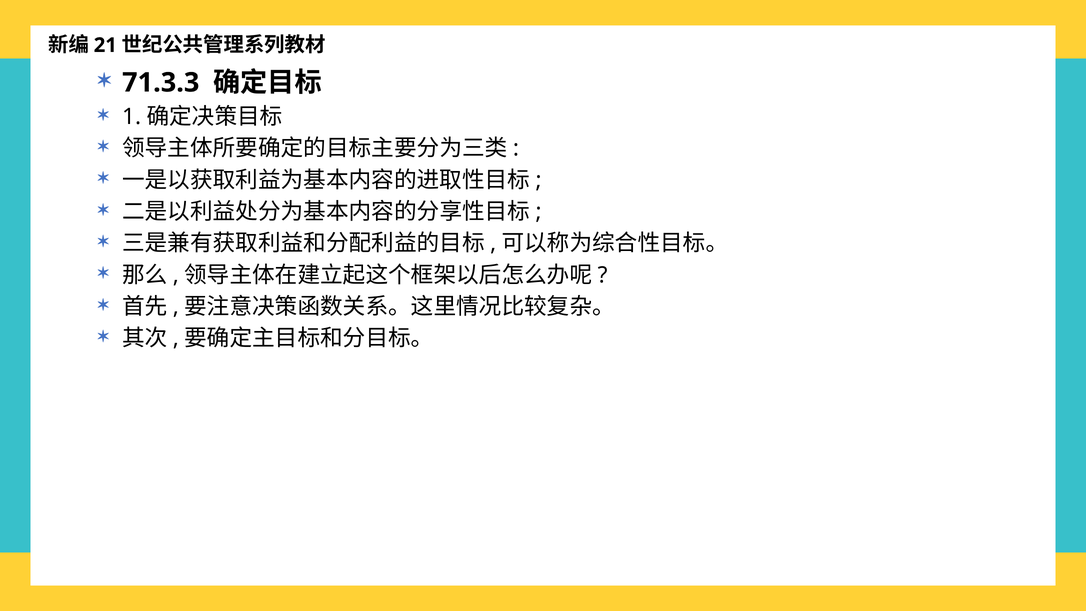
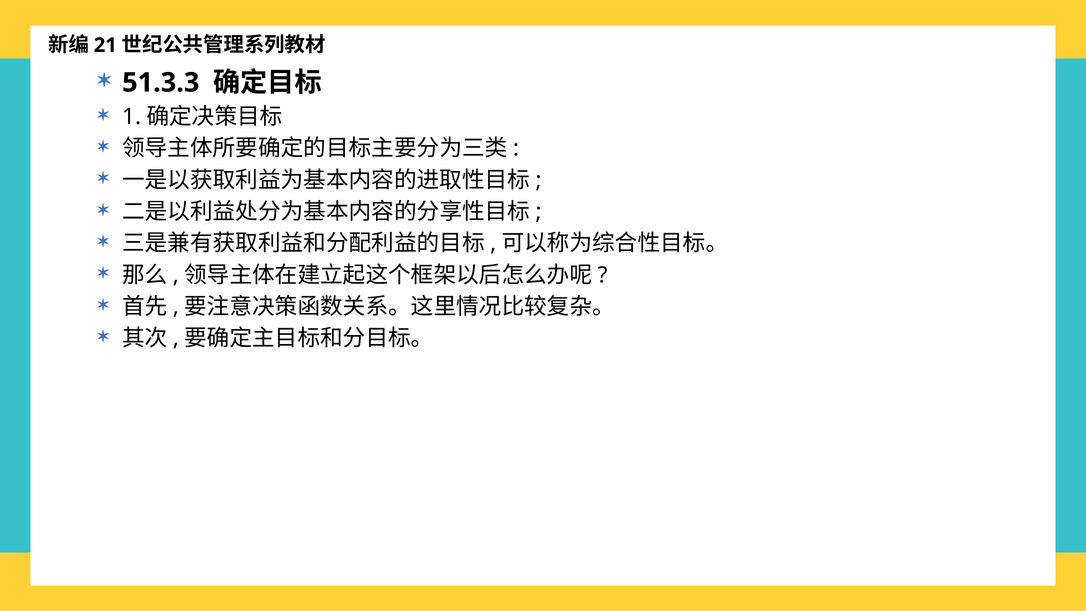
71.3.3: 71.3.3 -> 51.3.3
